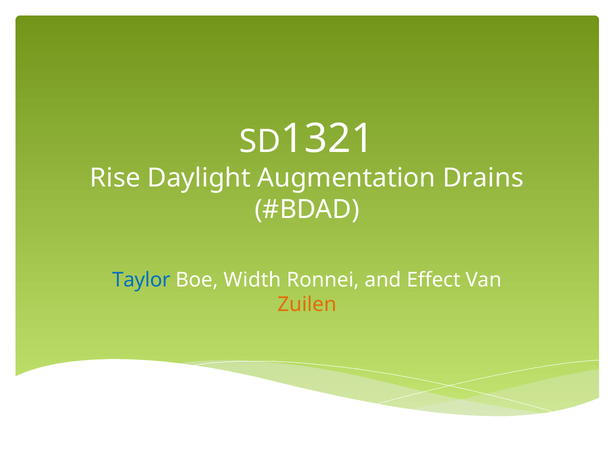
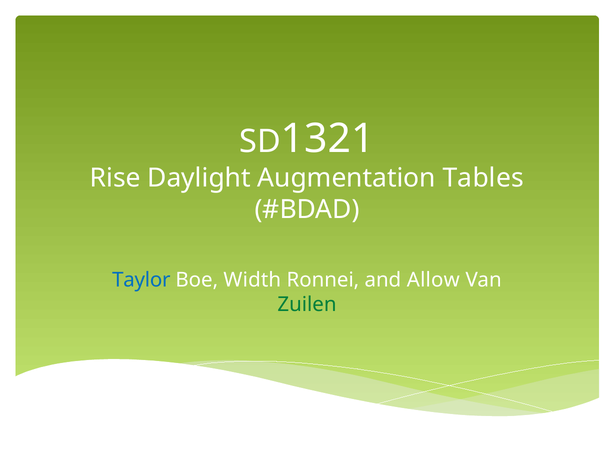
Drains: Drains -> Tables
Effect: Effect -> Allow
Zuilen colour: orange -> green
